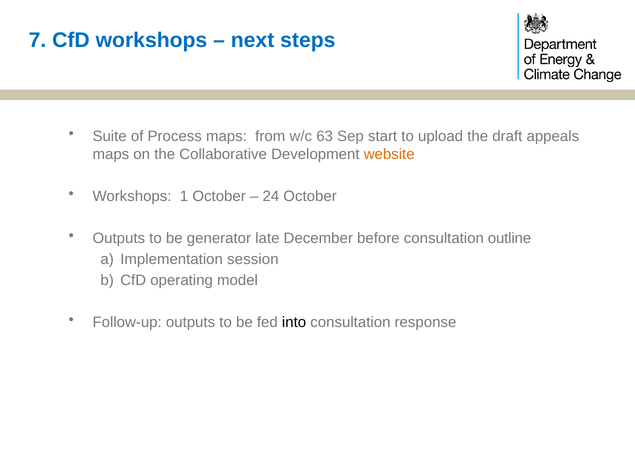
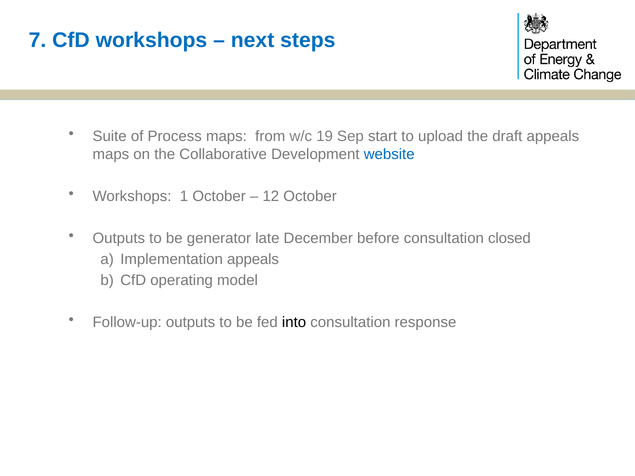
63: 63 -> 19
website colour: orange -> blue
24: 24 -> 12
outline: outline -> closed
Implementation session: session -> appeals
